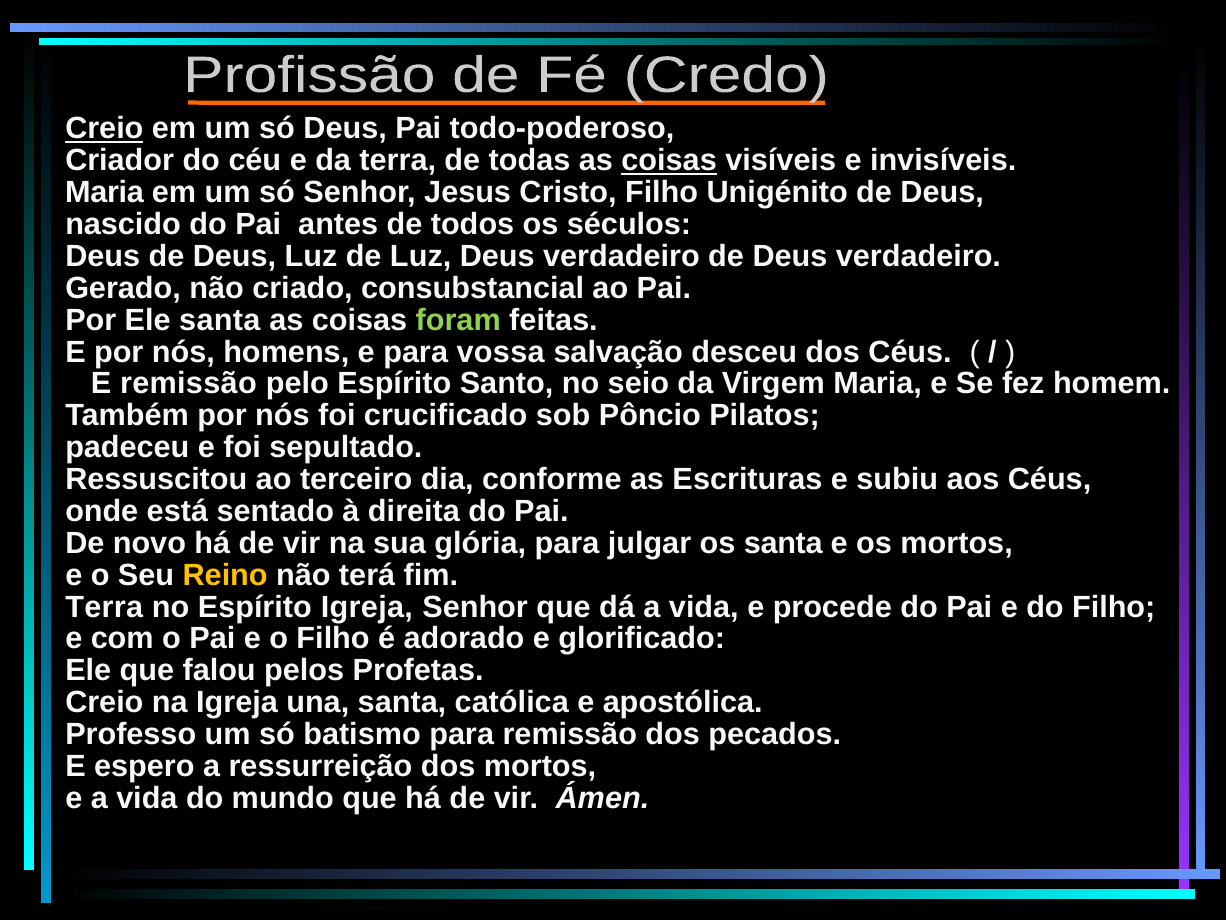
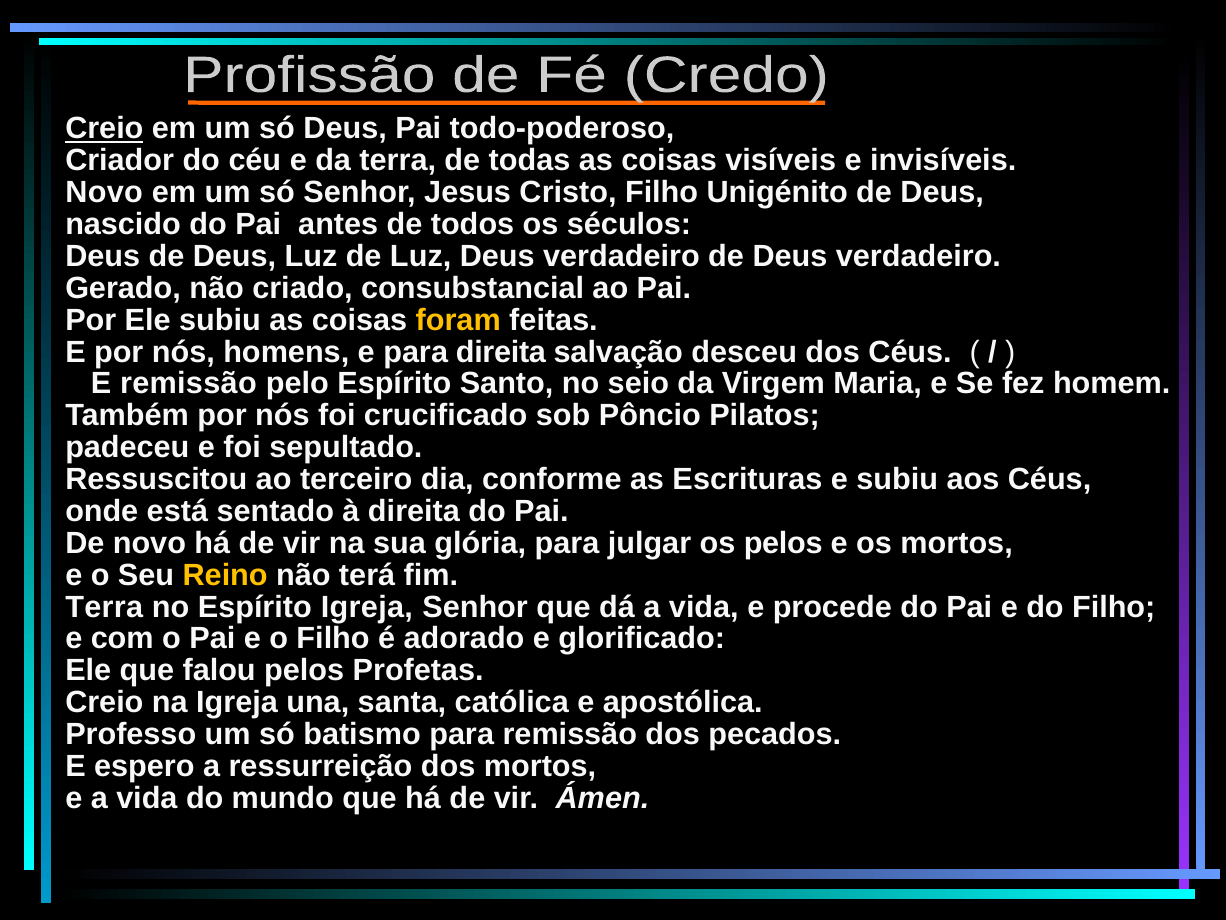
coisas at (669, 161) underline: present -> none
Maria at (104, 193): Maria -> Novo
Ele santa: santa -> subiu
foram colour: light green -> yellow
para vossa: vossa -> direita
os santa: santa -> pelos
